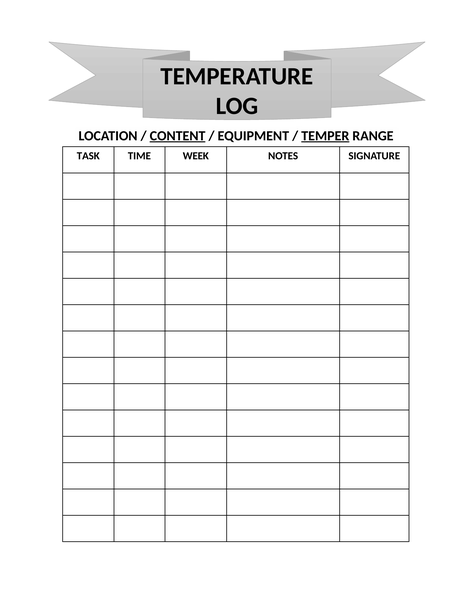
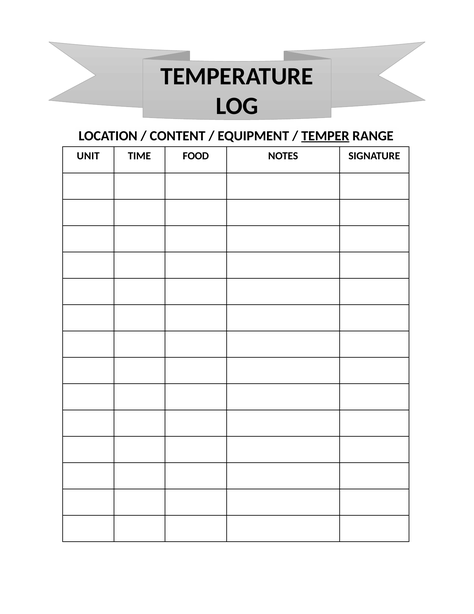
CONTENT underline: present -> none
TASK: TASK -> UNIT
WEEK: WEEK -> FOOD
